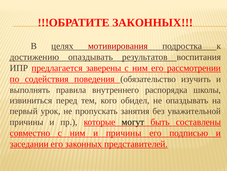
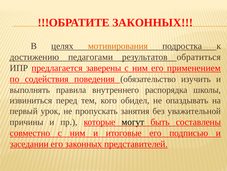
мотивирования colour: red -> orange
достижению опаздывать: опаздывать -> педагогами
воспитания: воспитания -> обратиться
рассмотрении: рассмотрении -> применением
и причины: причины -> итоговые
